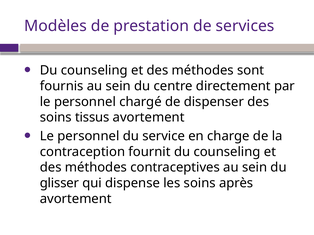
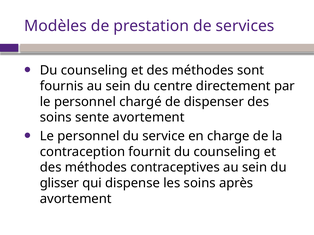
tissus: tissus -> sente
